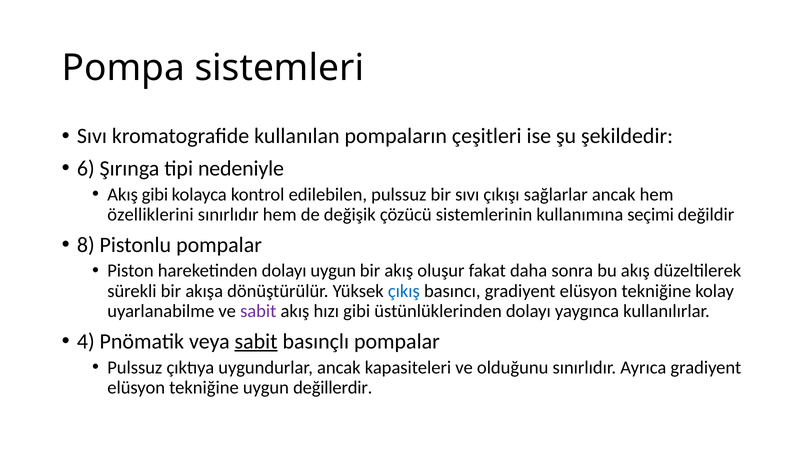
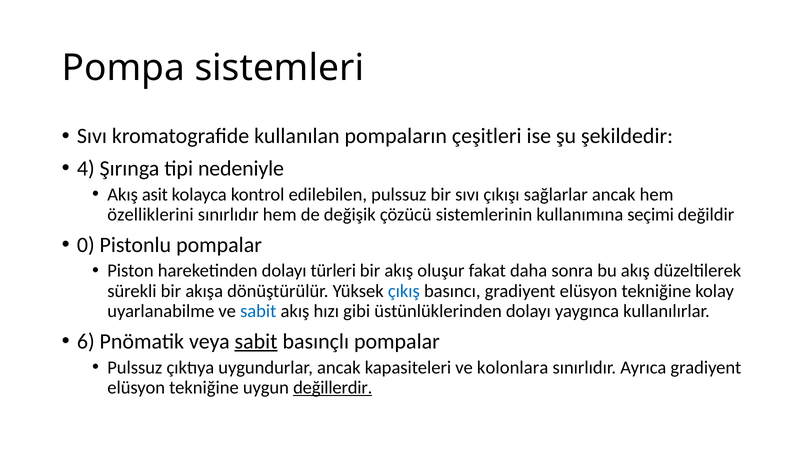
6: 6 -> 4
Akış gibi: gibi -> asit
8: 8 -> 0
dolayı uygun: uygun -> türleri
sabit at (258, 311) colour: purple -> blue
4: 4 -> 6
olduğunu: olduğunu -> kolonlara
değillerdir underline: none -> present
